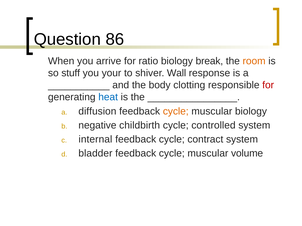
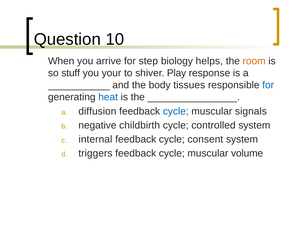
86: 86 -> 10
ratio: ratio -> step
break: break -> helps
Wall: Wall -> Play
clotting: clotting -> tissues
for at (268, 85) colour: red -> blue
cycle at (176, 111) colour: orange -> blue
muscular biology: biology -> signals
contract: contract -> consent
bladder: bladder -> triggers
